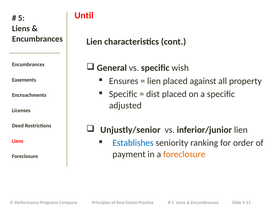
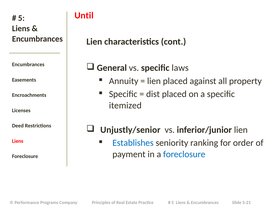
wish: wish -> laws
Ensures: Ensures -> Annuity
adjusted: adjusted -> itemized
foreclosure at (184, 154) colour: orange -> blue
